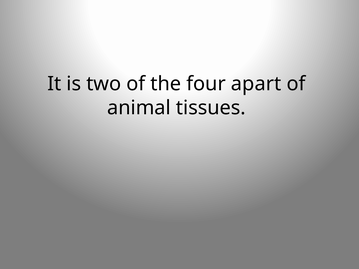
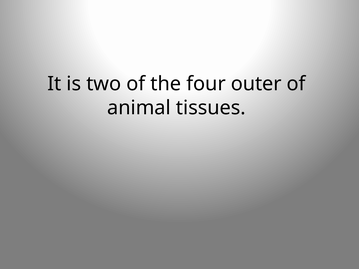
apart: apart -> outer
